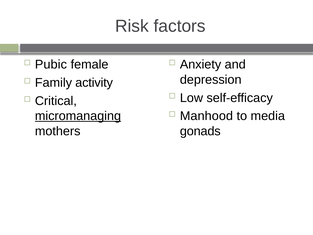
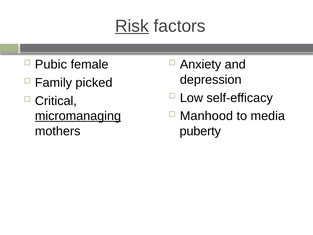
Risk underline: none -> present
activity: activity -> picked
gonads: gonads -> puberty
